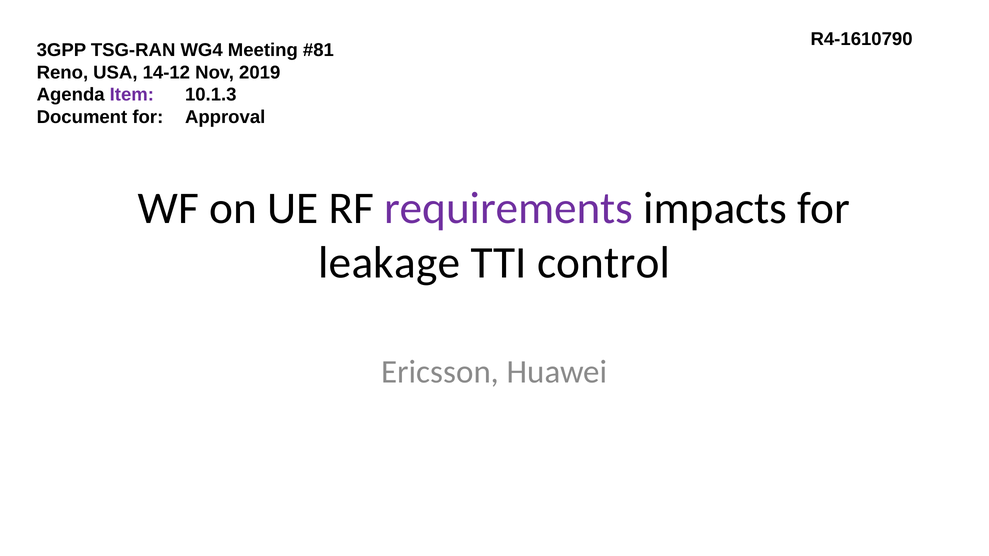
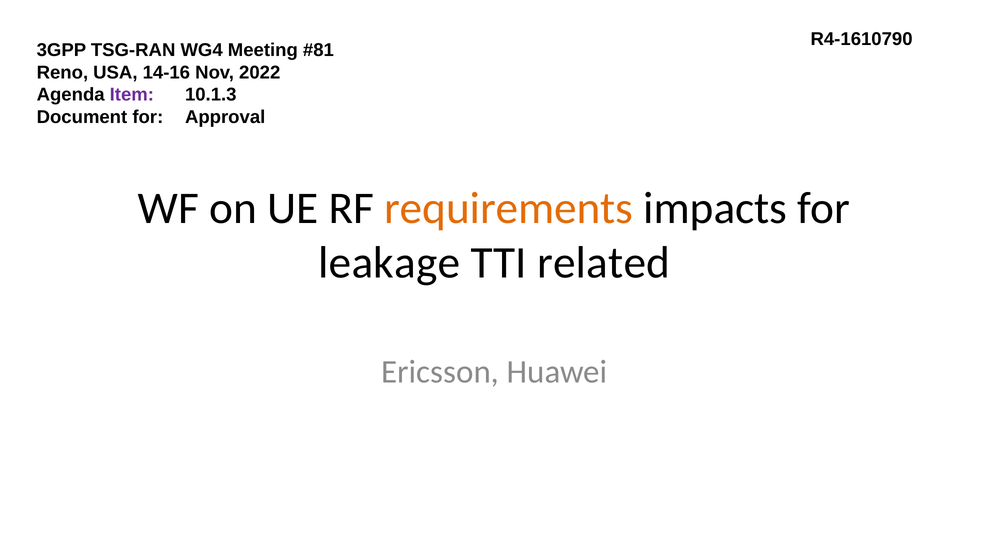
14-12: 14-12 -> 14-16
2019: 2019 -> 2022
requirements colour: purple -> orange
control: control -> related
